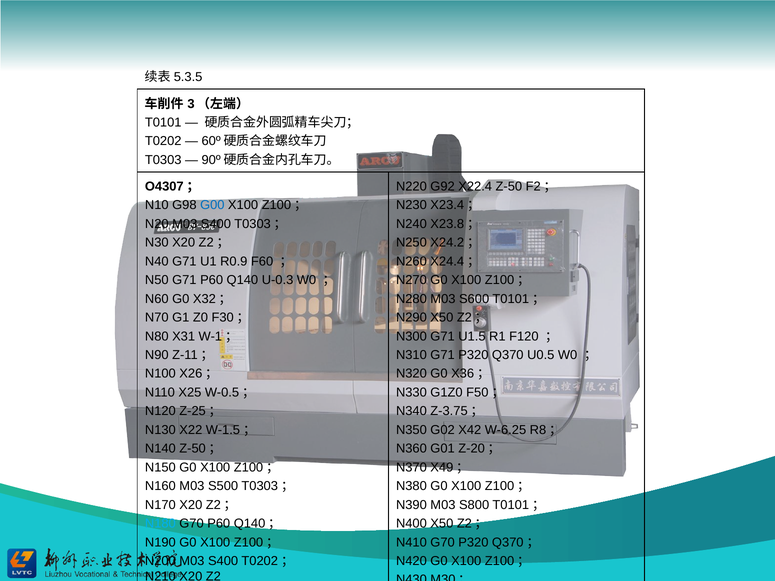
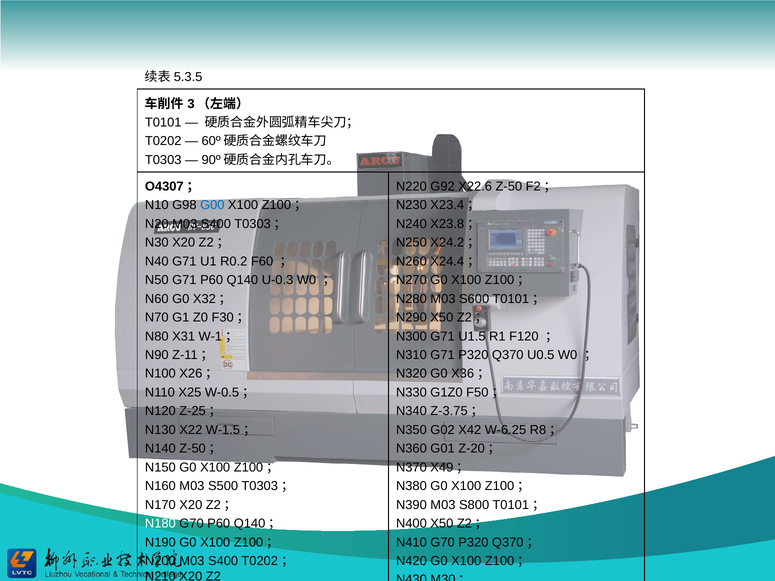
X22.4: X22.4 -> X22.6
R0.9: R0.9 -> R0.2
N180 colour: light blue -> white
